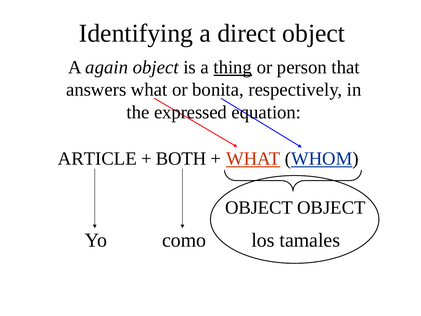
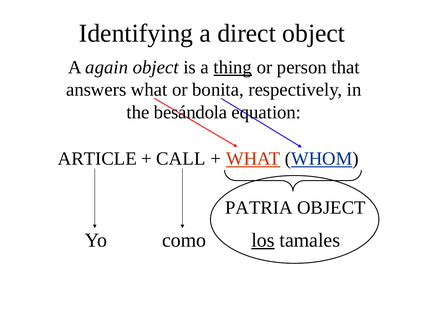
expressed: expressed -> besándola
BOTH: BOTH -> CALL
OBJECT at (259, 208): OBJECT -> PATRIA
los underline: none -> present
